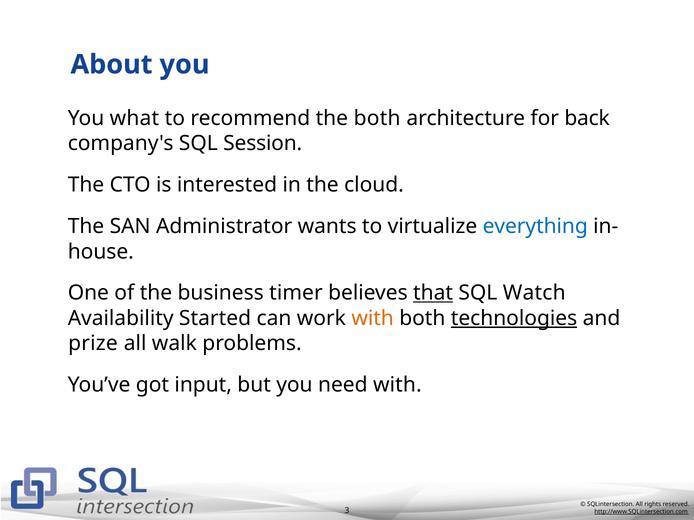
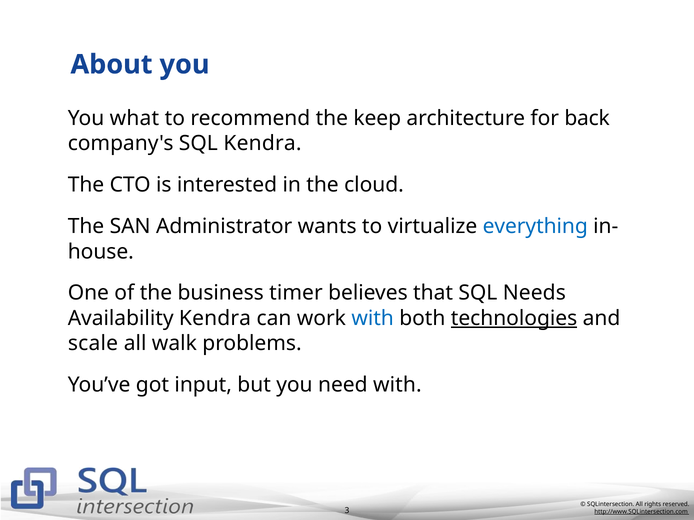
the both: both -> keep
SQL Session: Session -> Kendra
that underline: present -> none
Watch: Watch -> Needs
Availability Started: Started -> Kendra
with at (373, 319) colour: orange -> blue
prize: prize -> scale
